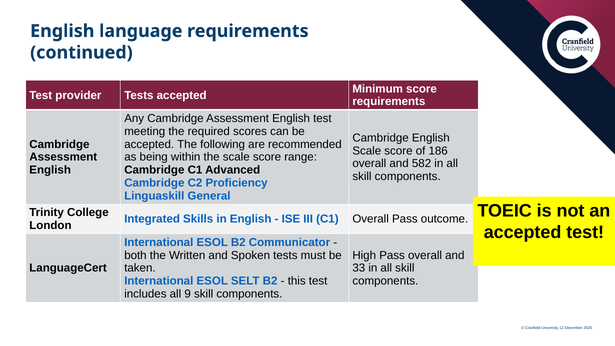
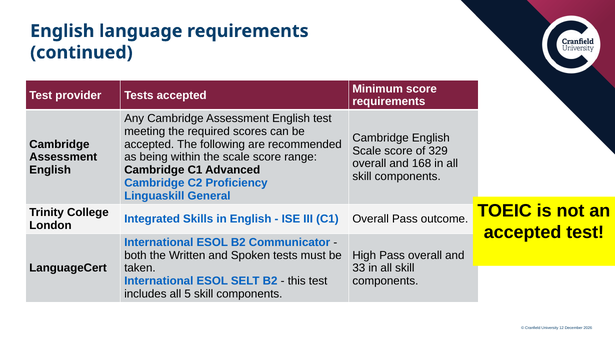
186: 186 -> 329
582: 582 -> 168
9: 9 -> 5
